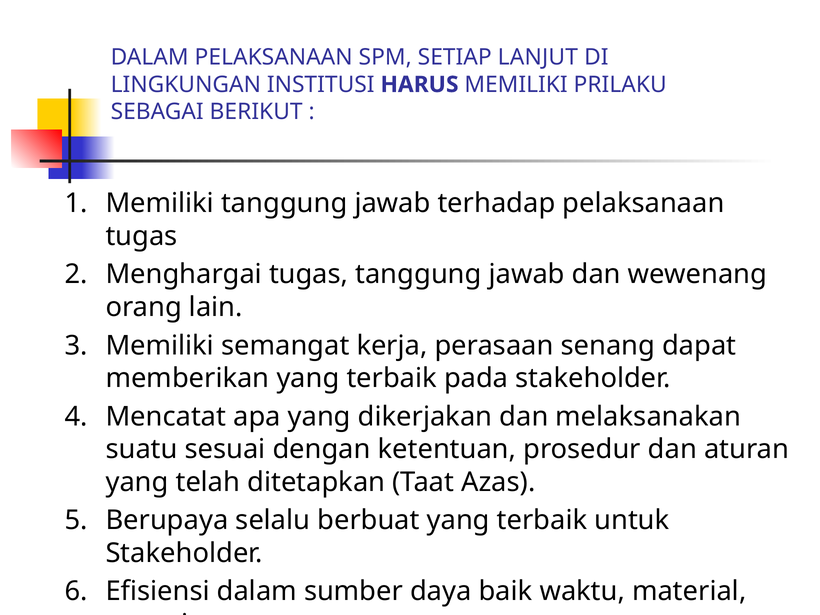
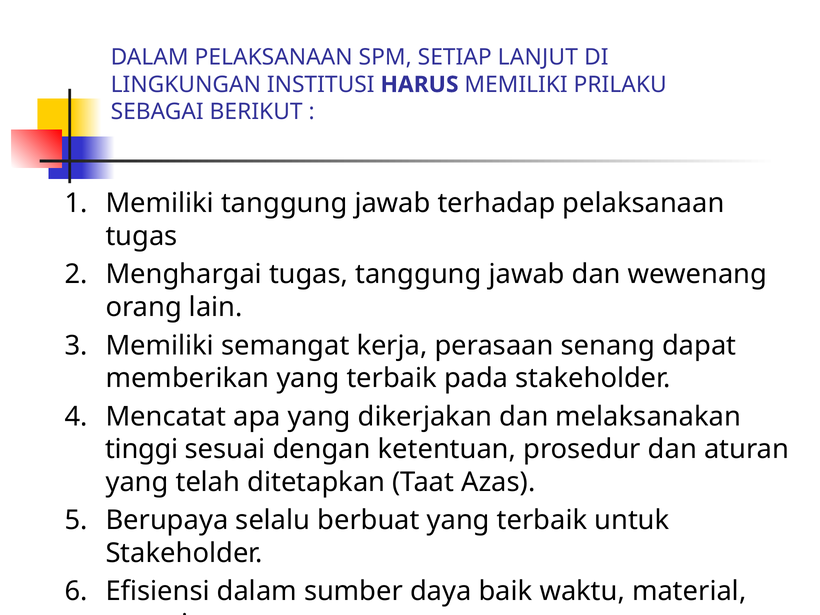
suatu: suatu -> tinggi
